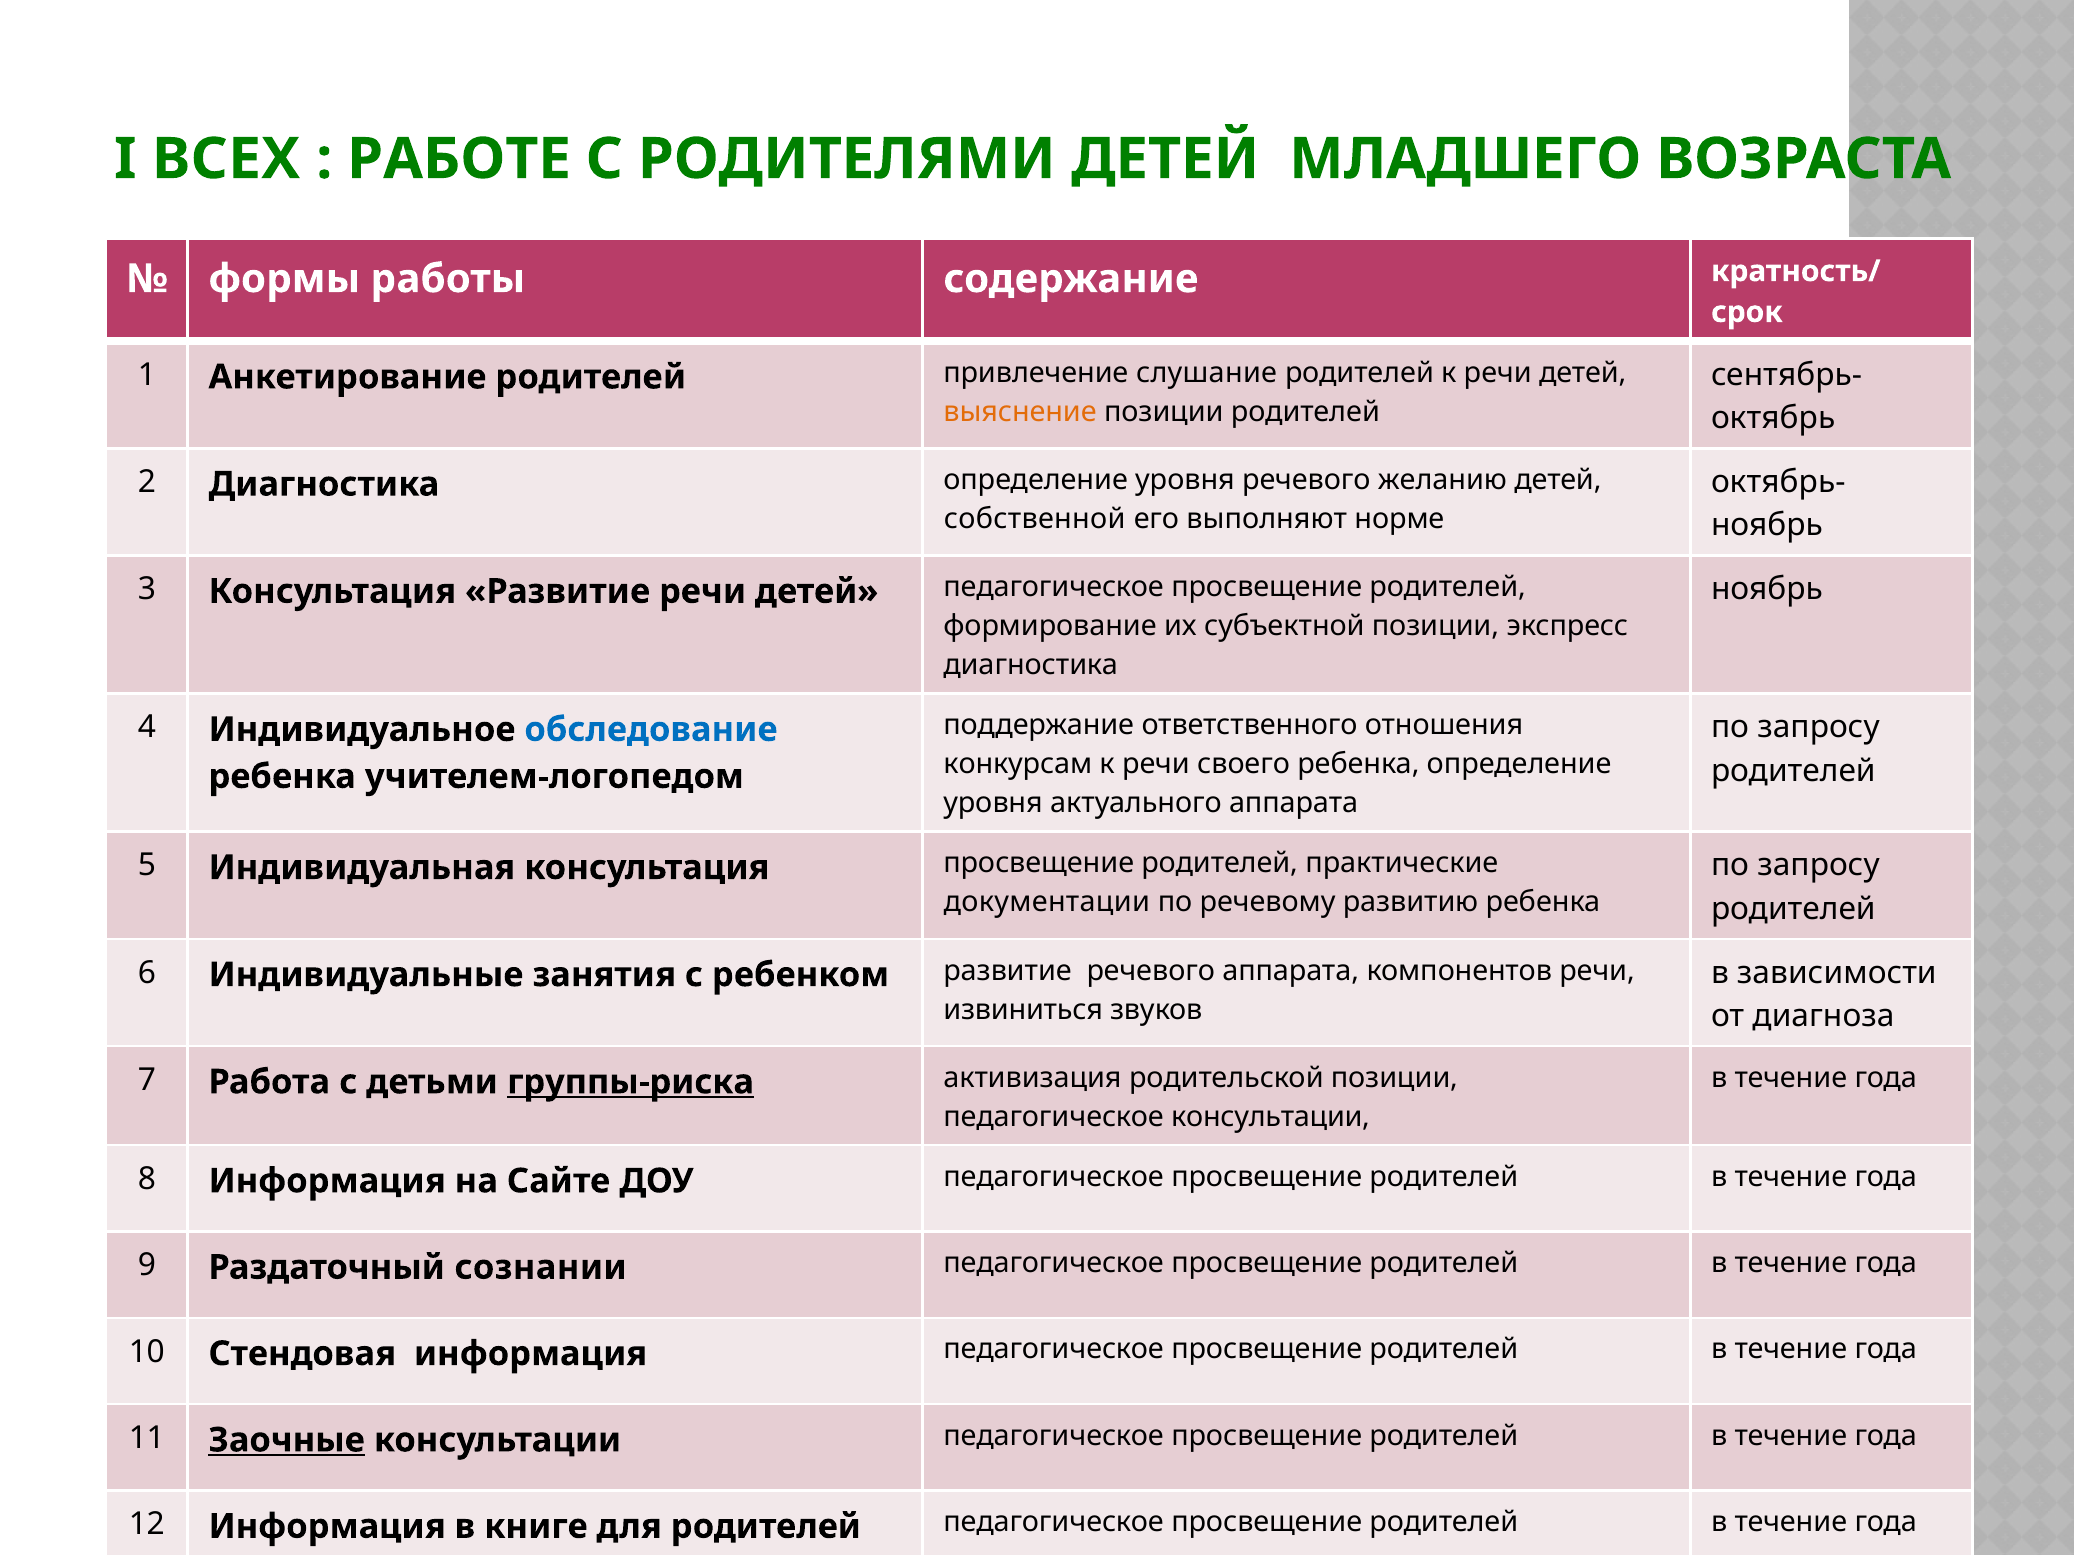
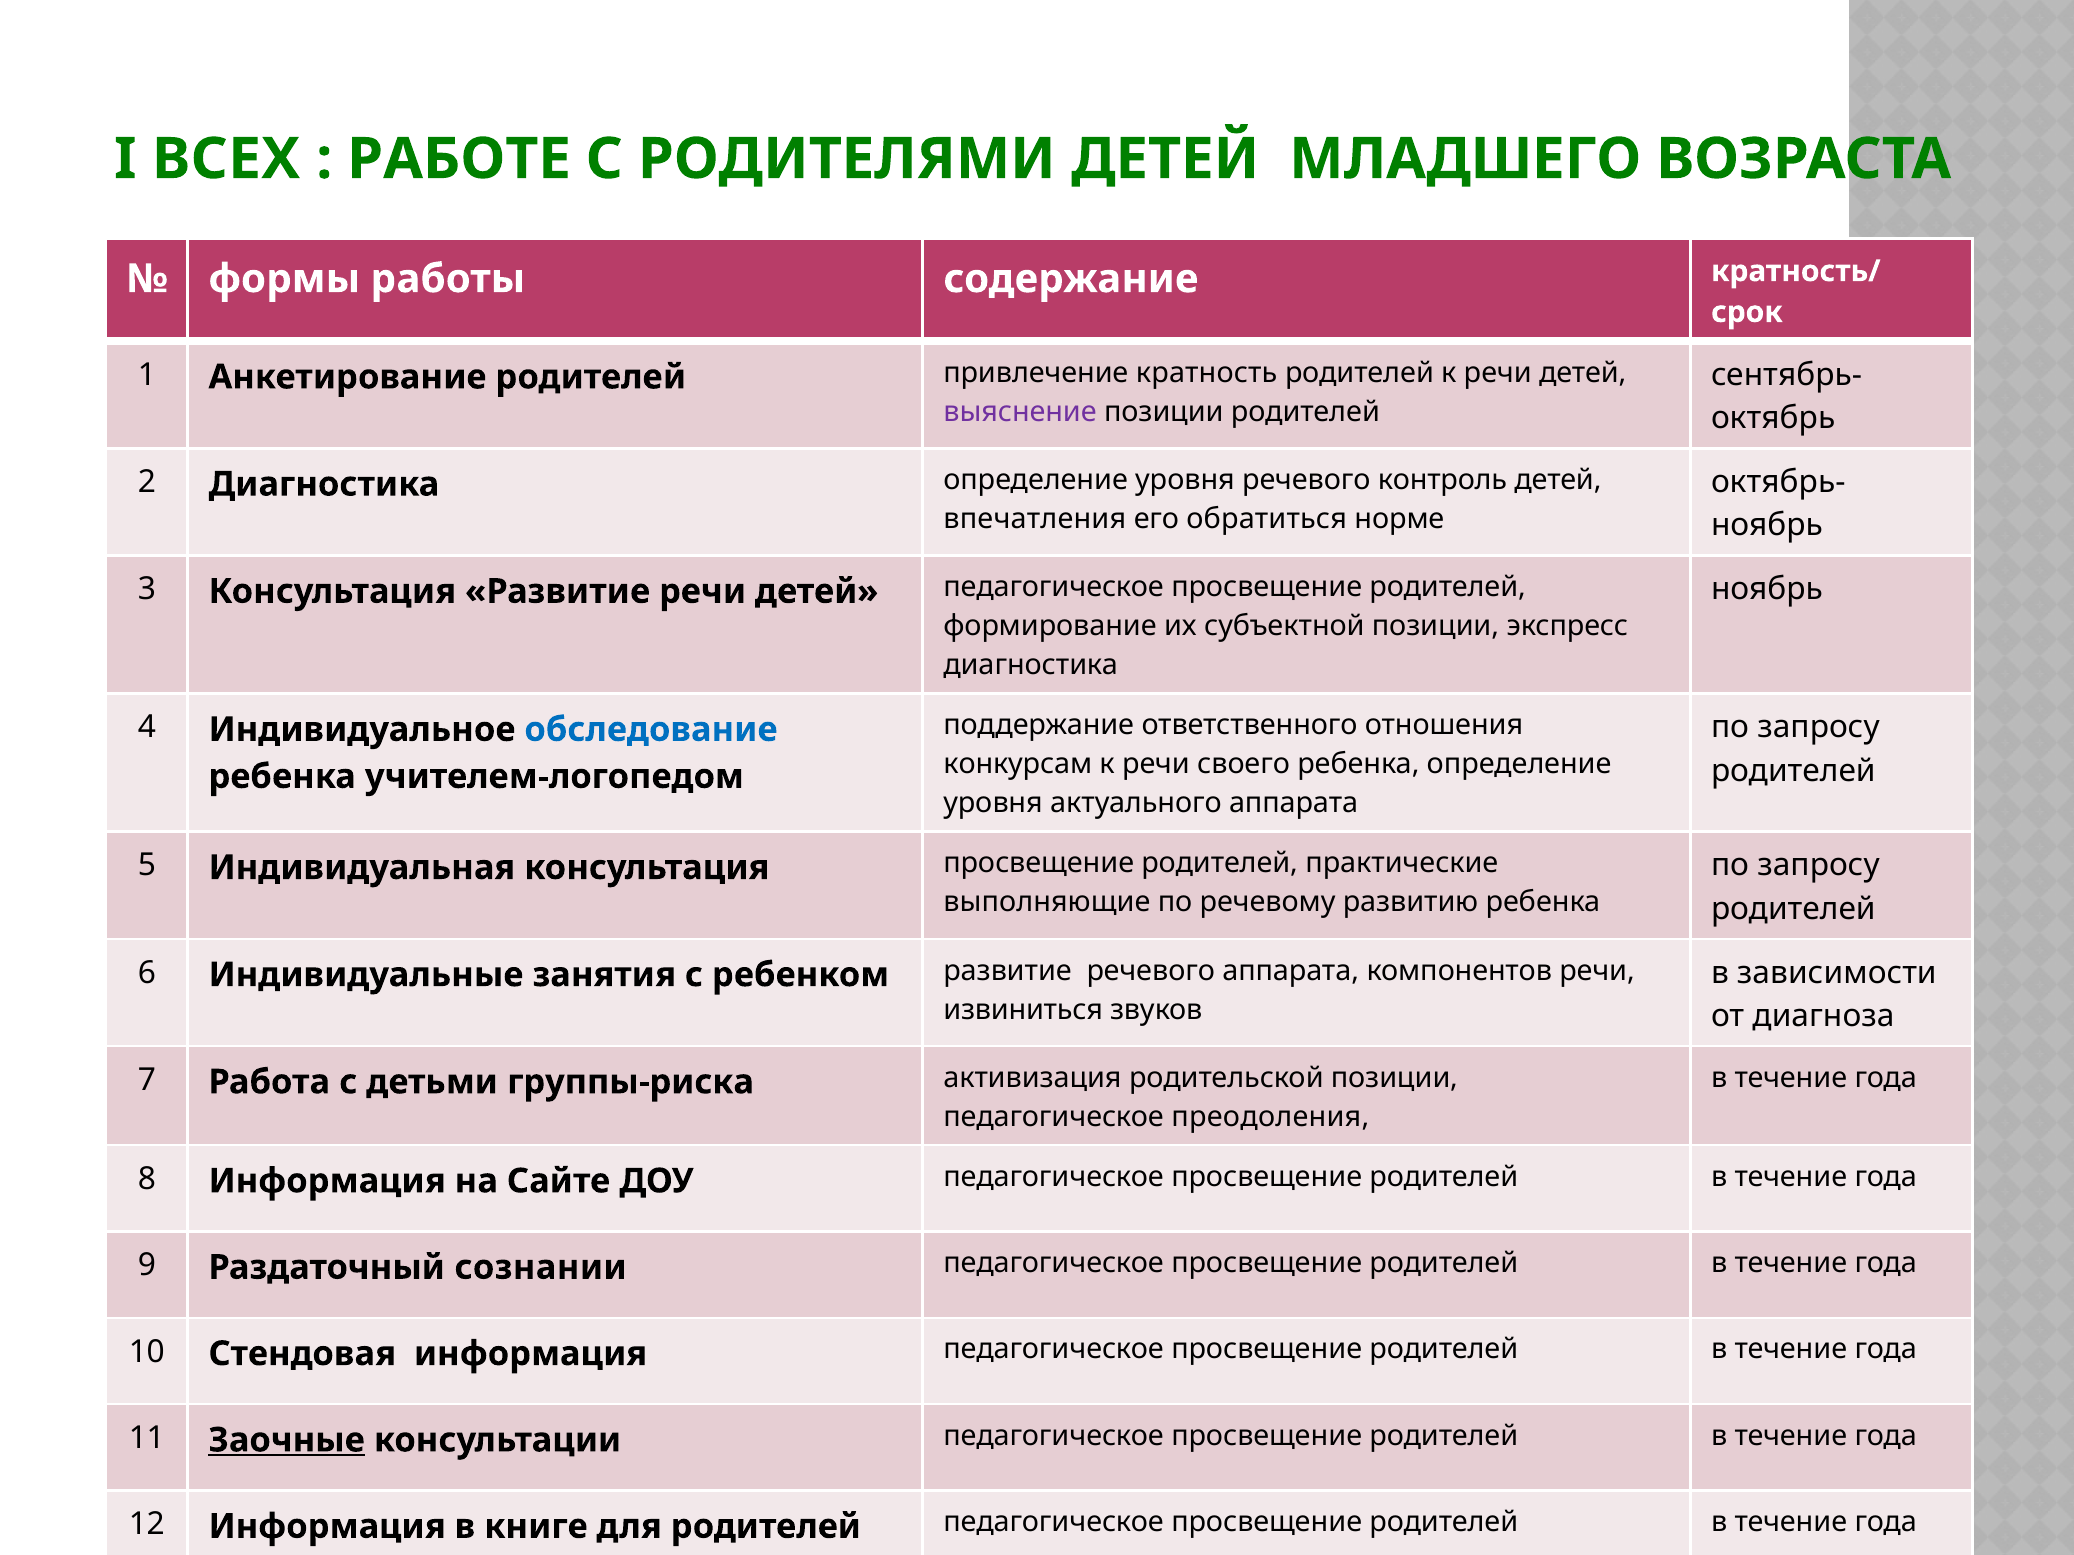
слушание: слушание -> кратность
выяснение colour: orange -> purple
желанию: желанию -> контроль
собственной: собственной -> впечатления
выполняют: выполняют -> обратиться
документации: документации -> выполняющие
группы-риска underline: present -> none
педагогическое консультации: консультации -> преодоления
